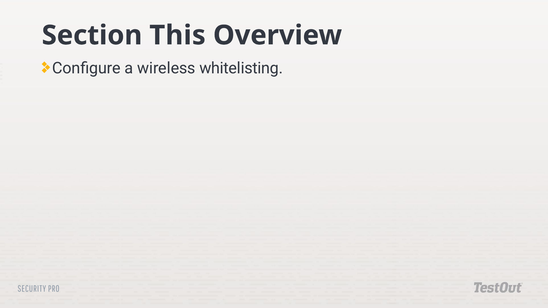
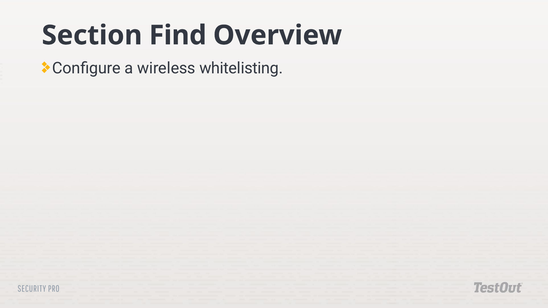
This: This -> Find
